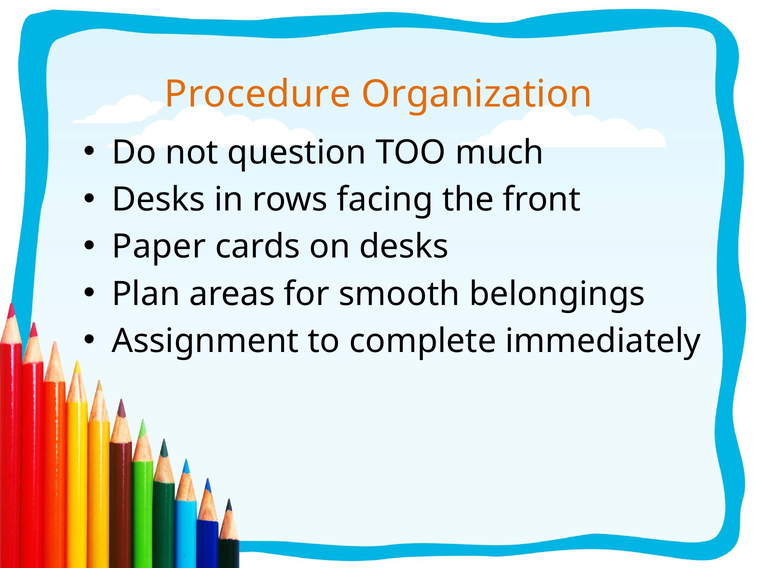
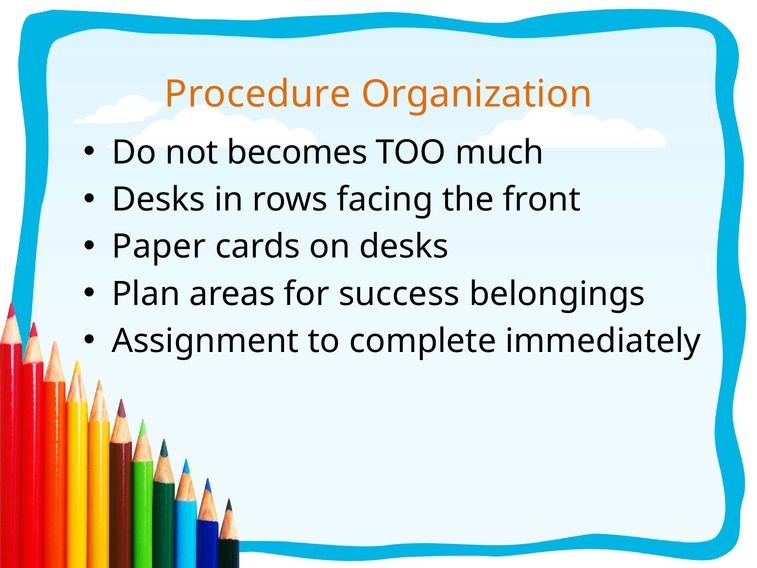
question: question -> becomes
smooth: smooth -> success
